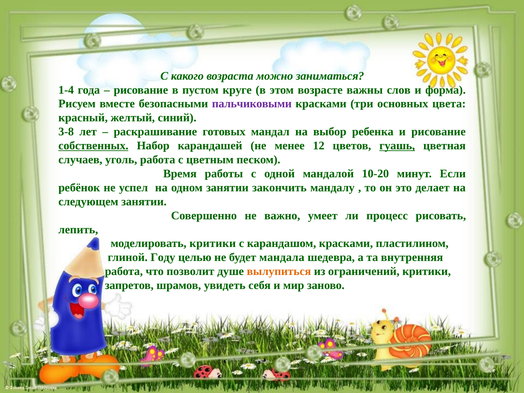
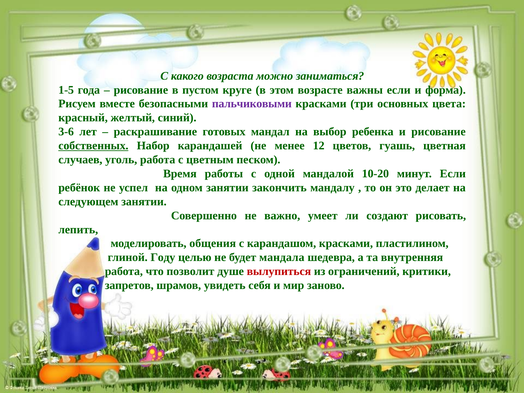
1-4: 1-4 -> 1-5
важны слов: слов -> если
3-8: 3-8 -> 3-6
гуашь underline: present -> none
процесс: процесс -> создают
моделировать критики: критики -> общения
вылупиться colour: orange -> red
